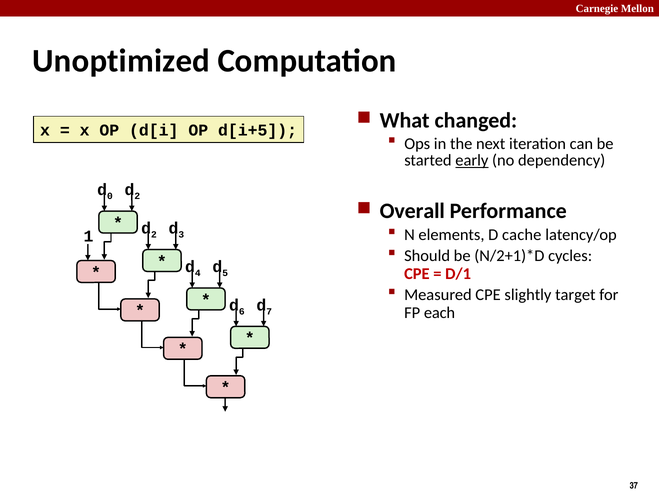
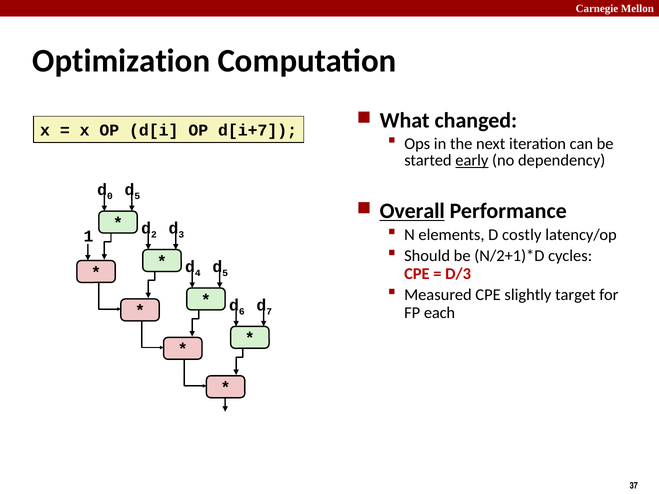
Unoptimized: Unoptimized -> Optimization
d[i+5: d[i+5 -> d[i+7
2 at (137, 196): 2 -> 5
Overall underline: none -> present
cache: cache -> costly
D/1: D/1 -> D/3
